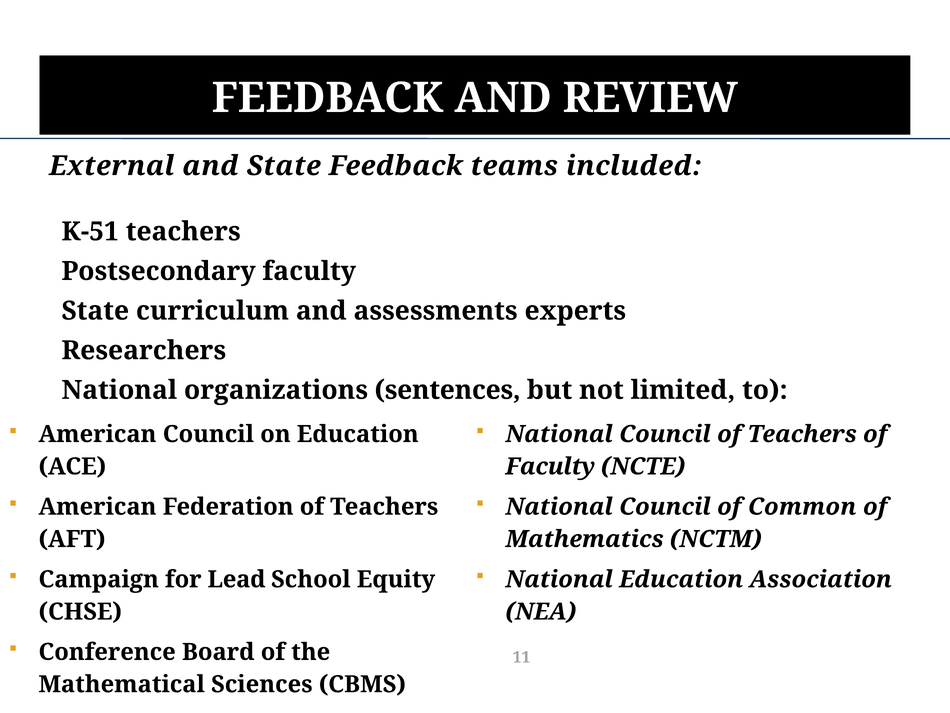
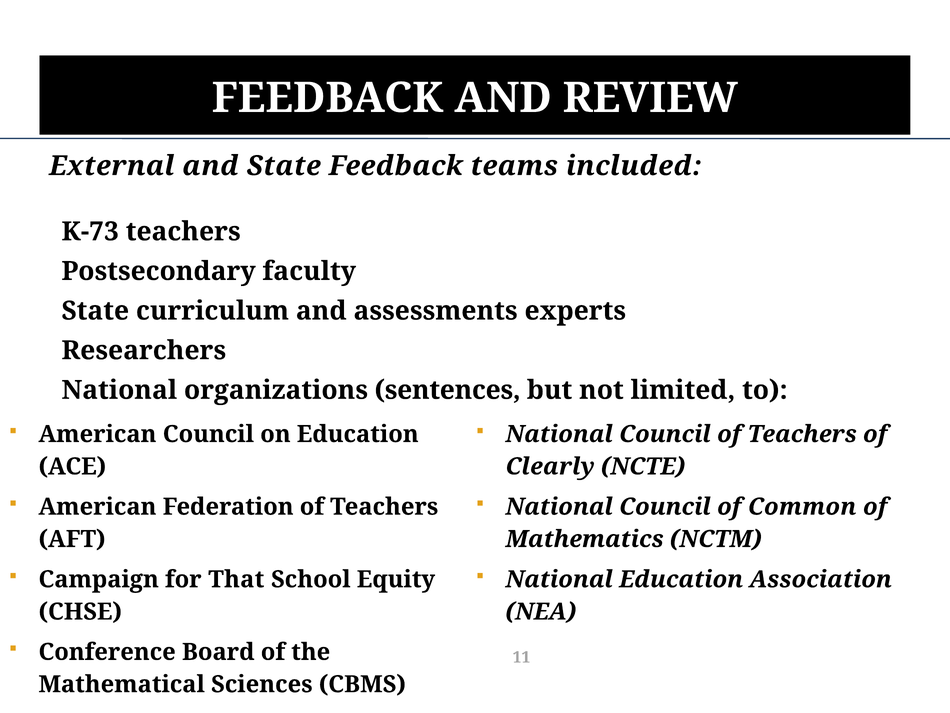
K-51: K-51 -> K-73
Faculty at (550, 466): Faculty -> Clearly
Lead: Lead -> That
